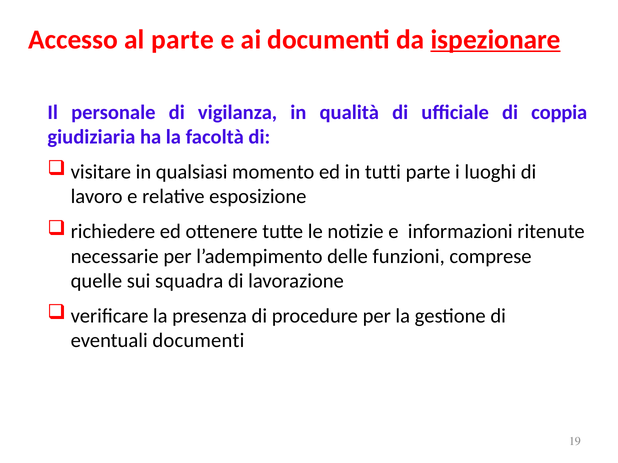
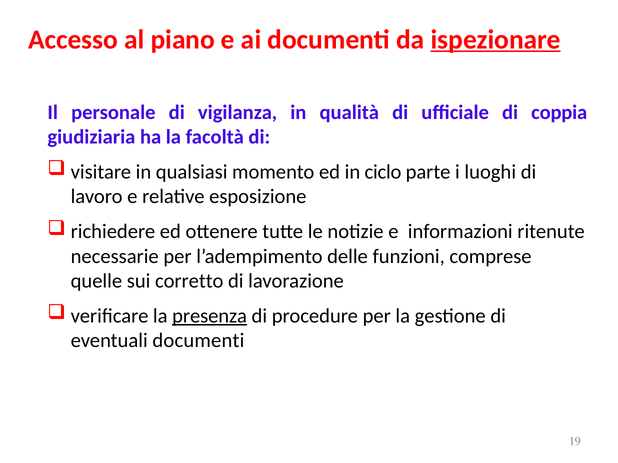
al parte: parte -> piano
tutti: tutti -> ciclo
squadra: squadra -> corretto
presenza underline: none -> present
